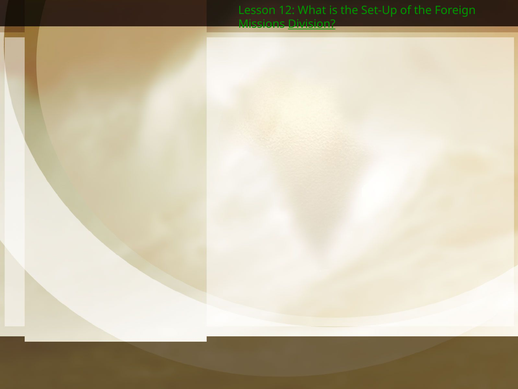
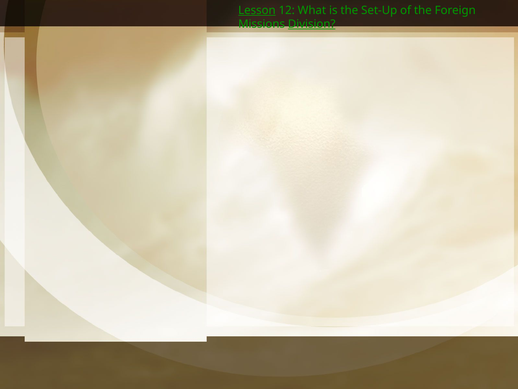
Lesson underline: none -> present
